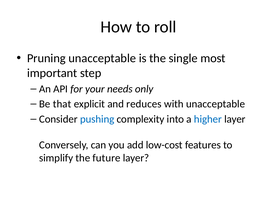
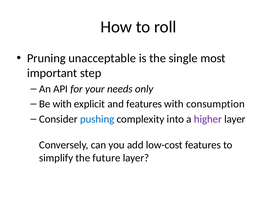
Be that: that -> with
and reduces: reduces -> features
with unacceptable: unacceptable -> consumption
higher colour: blue -> purple
